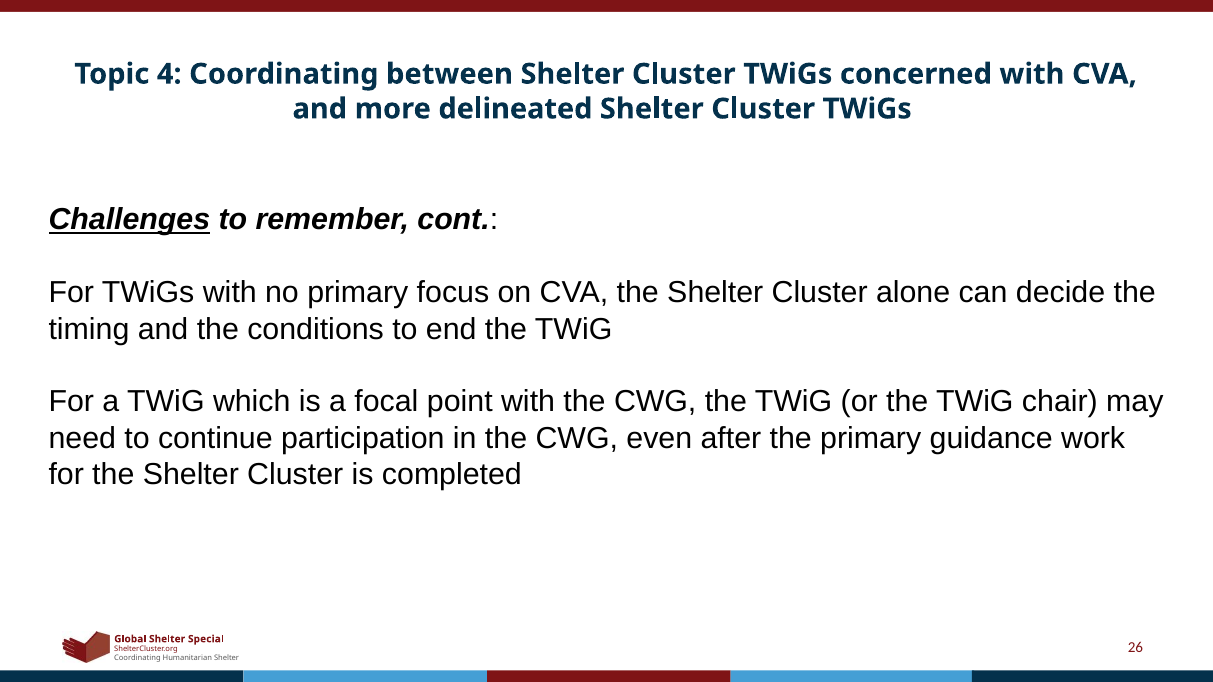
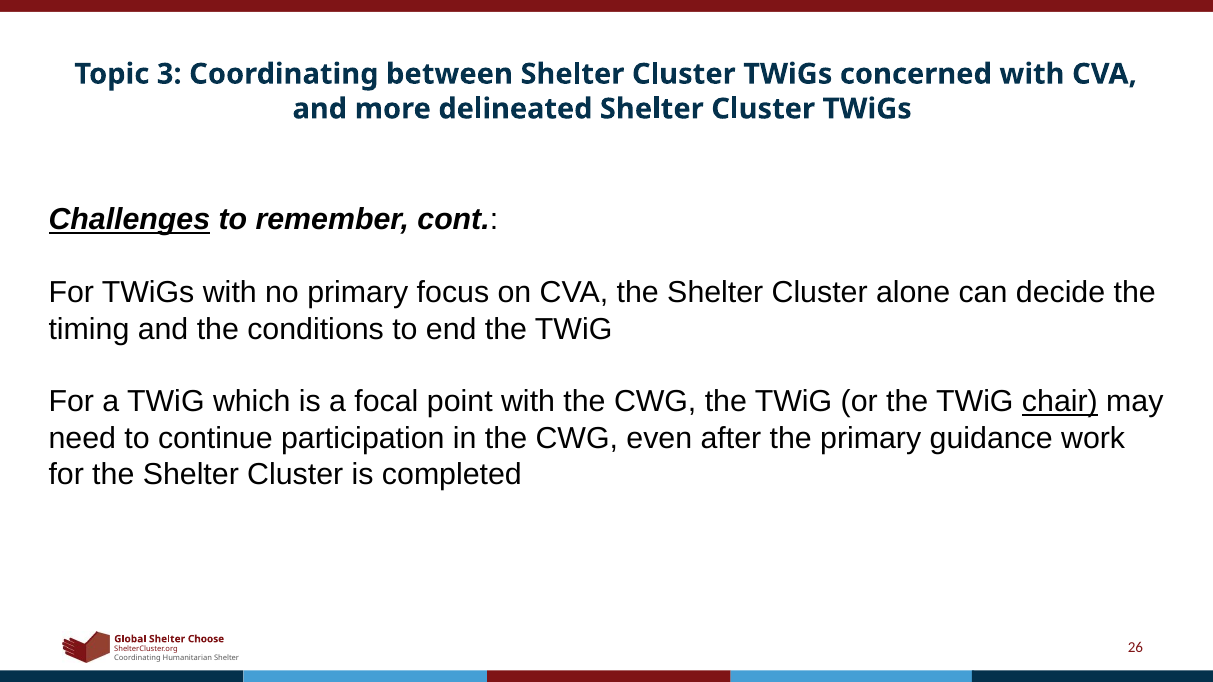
4: 4 -> 3
chair underline: none -> present
Special: Special -> Choose
